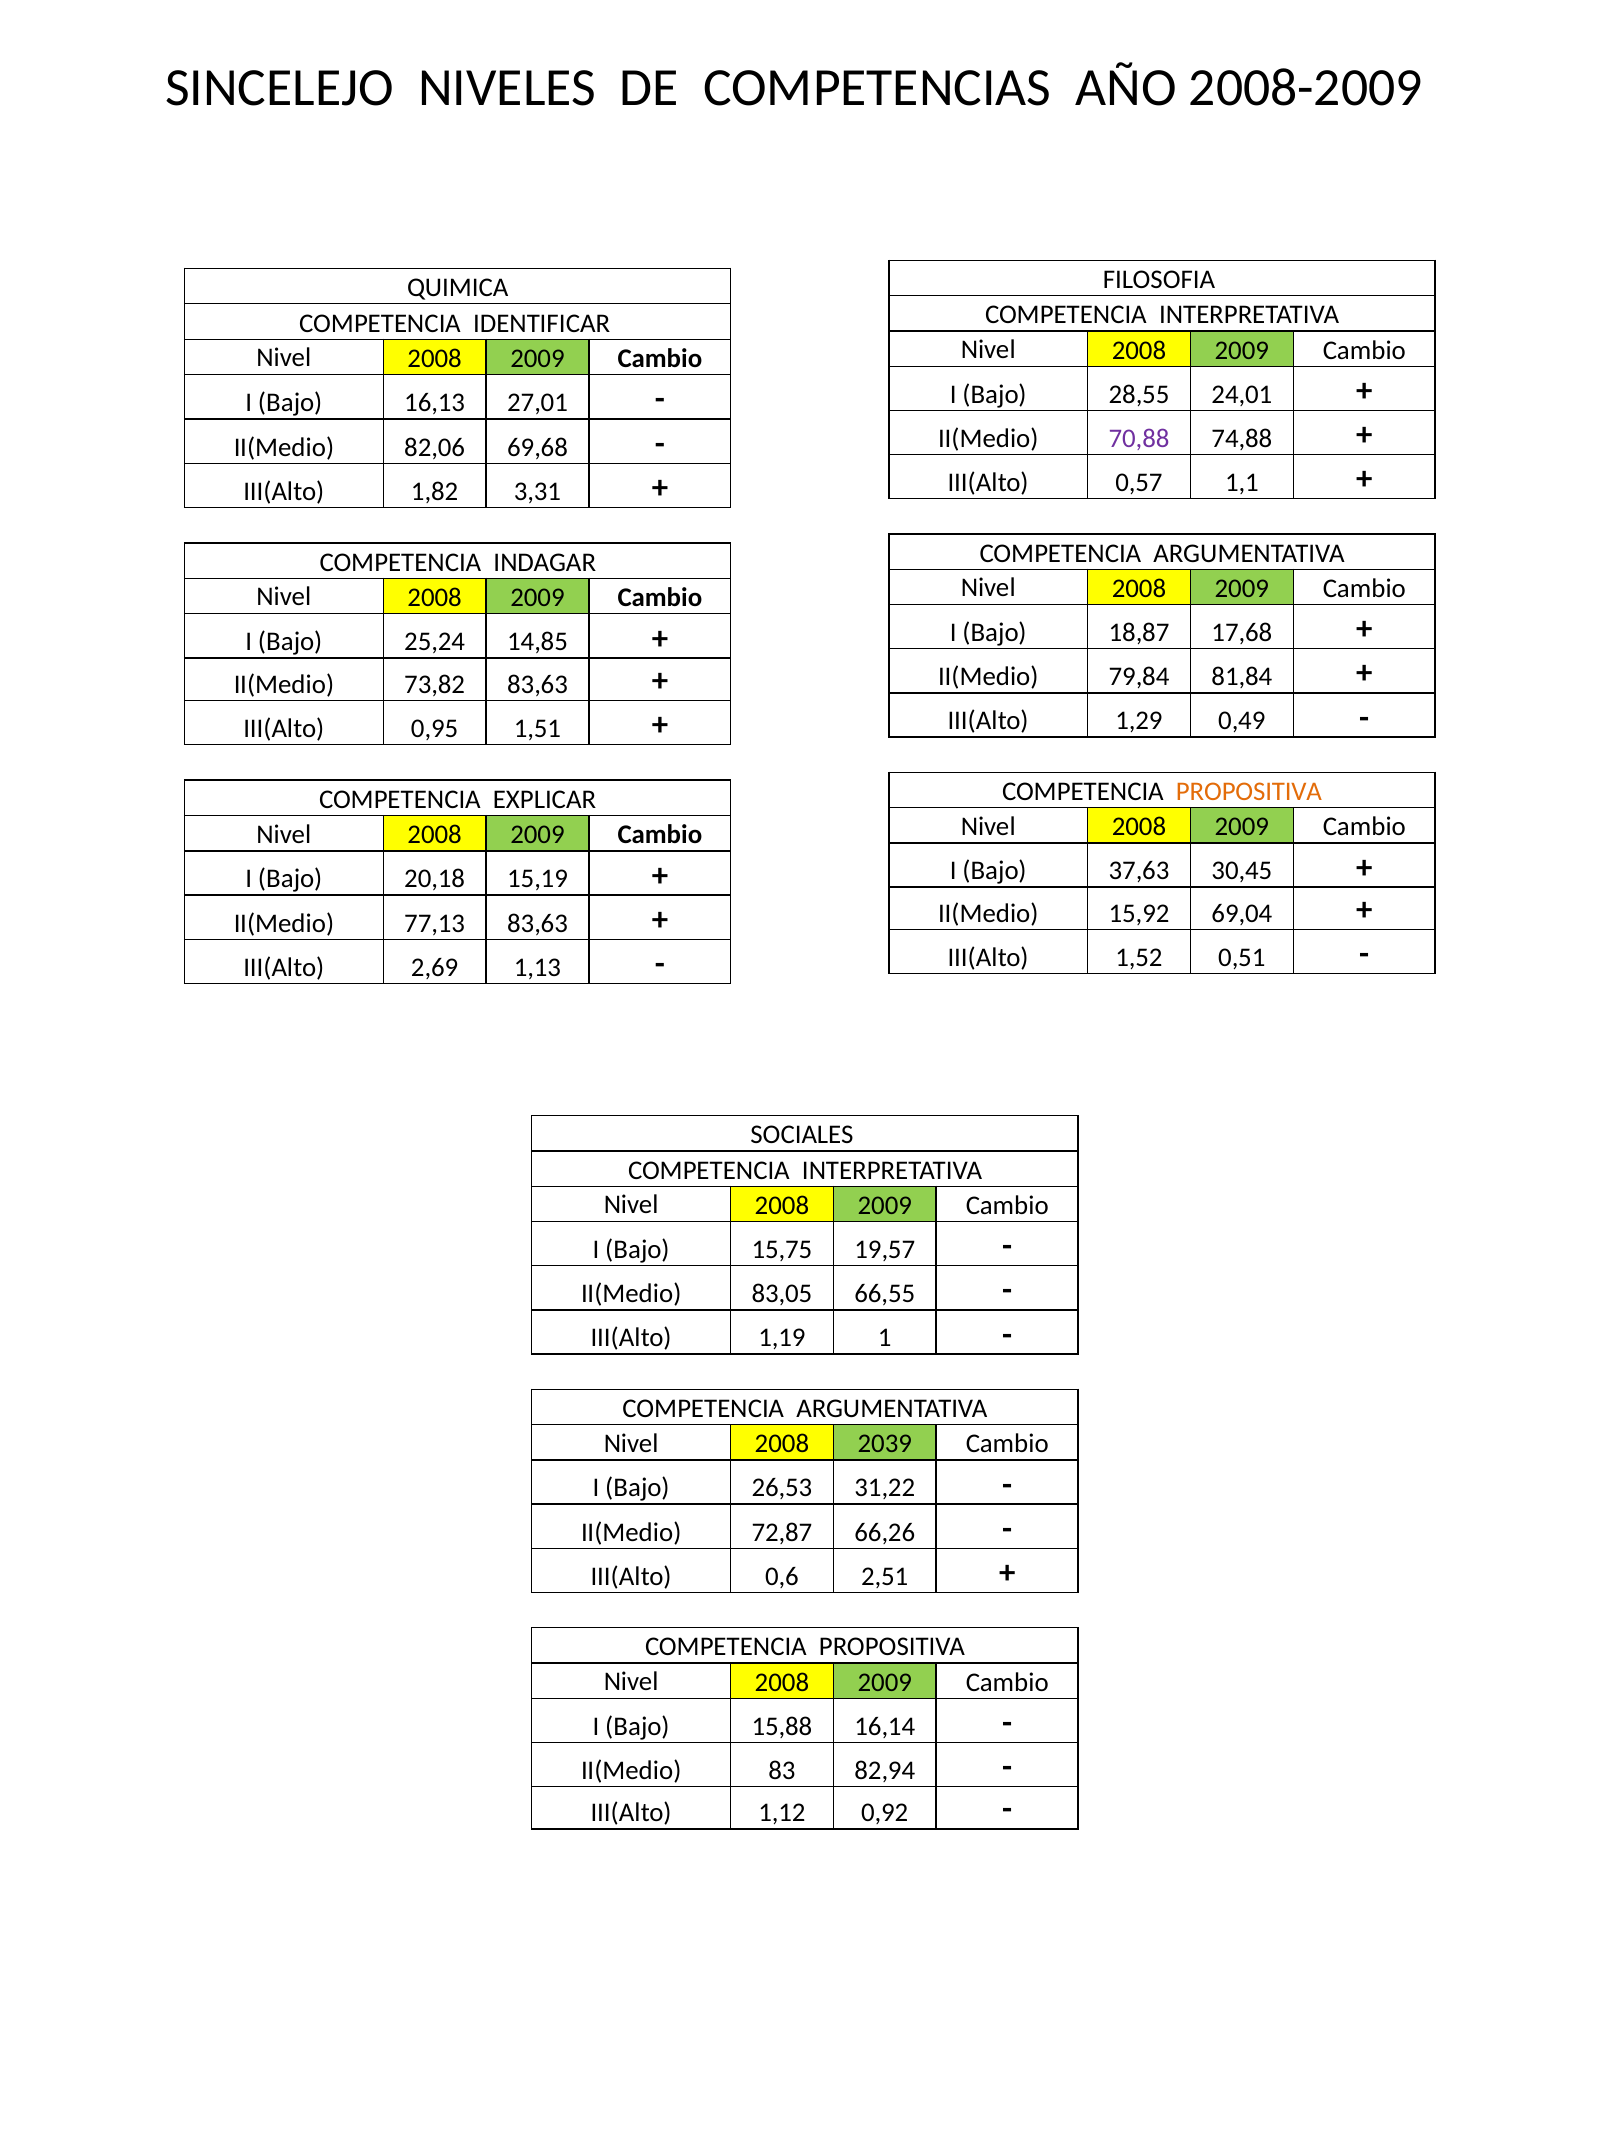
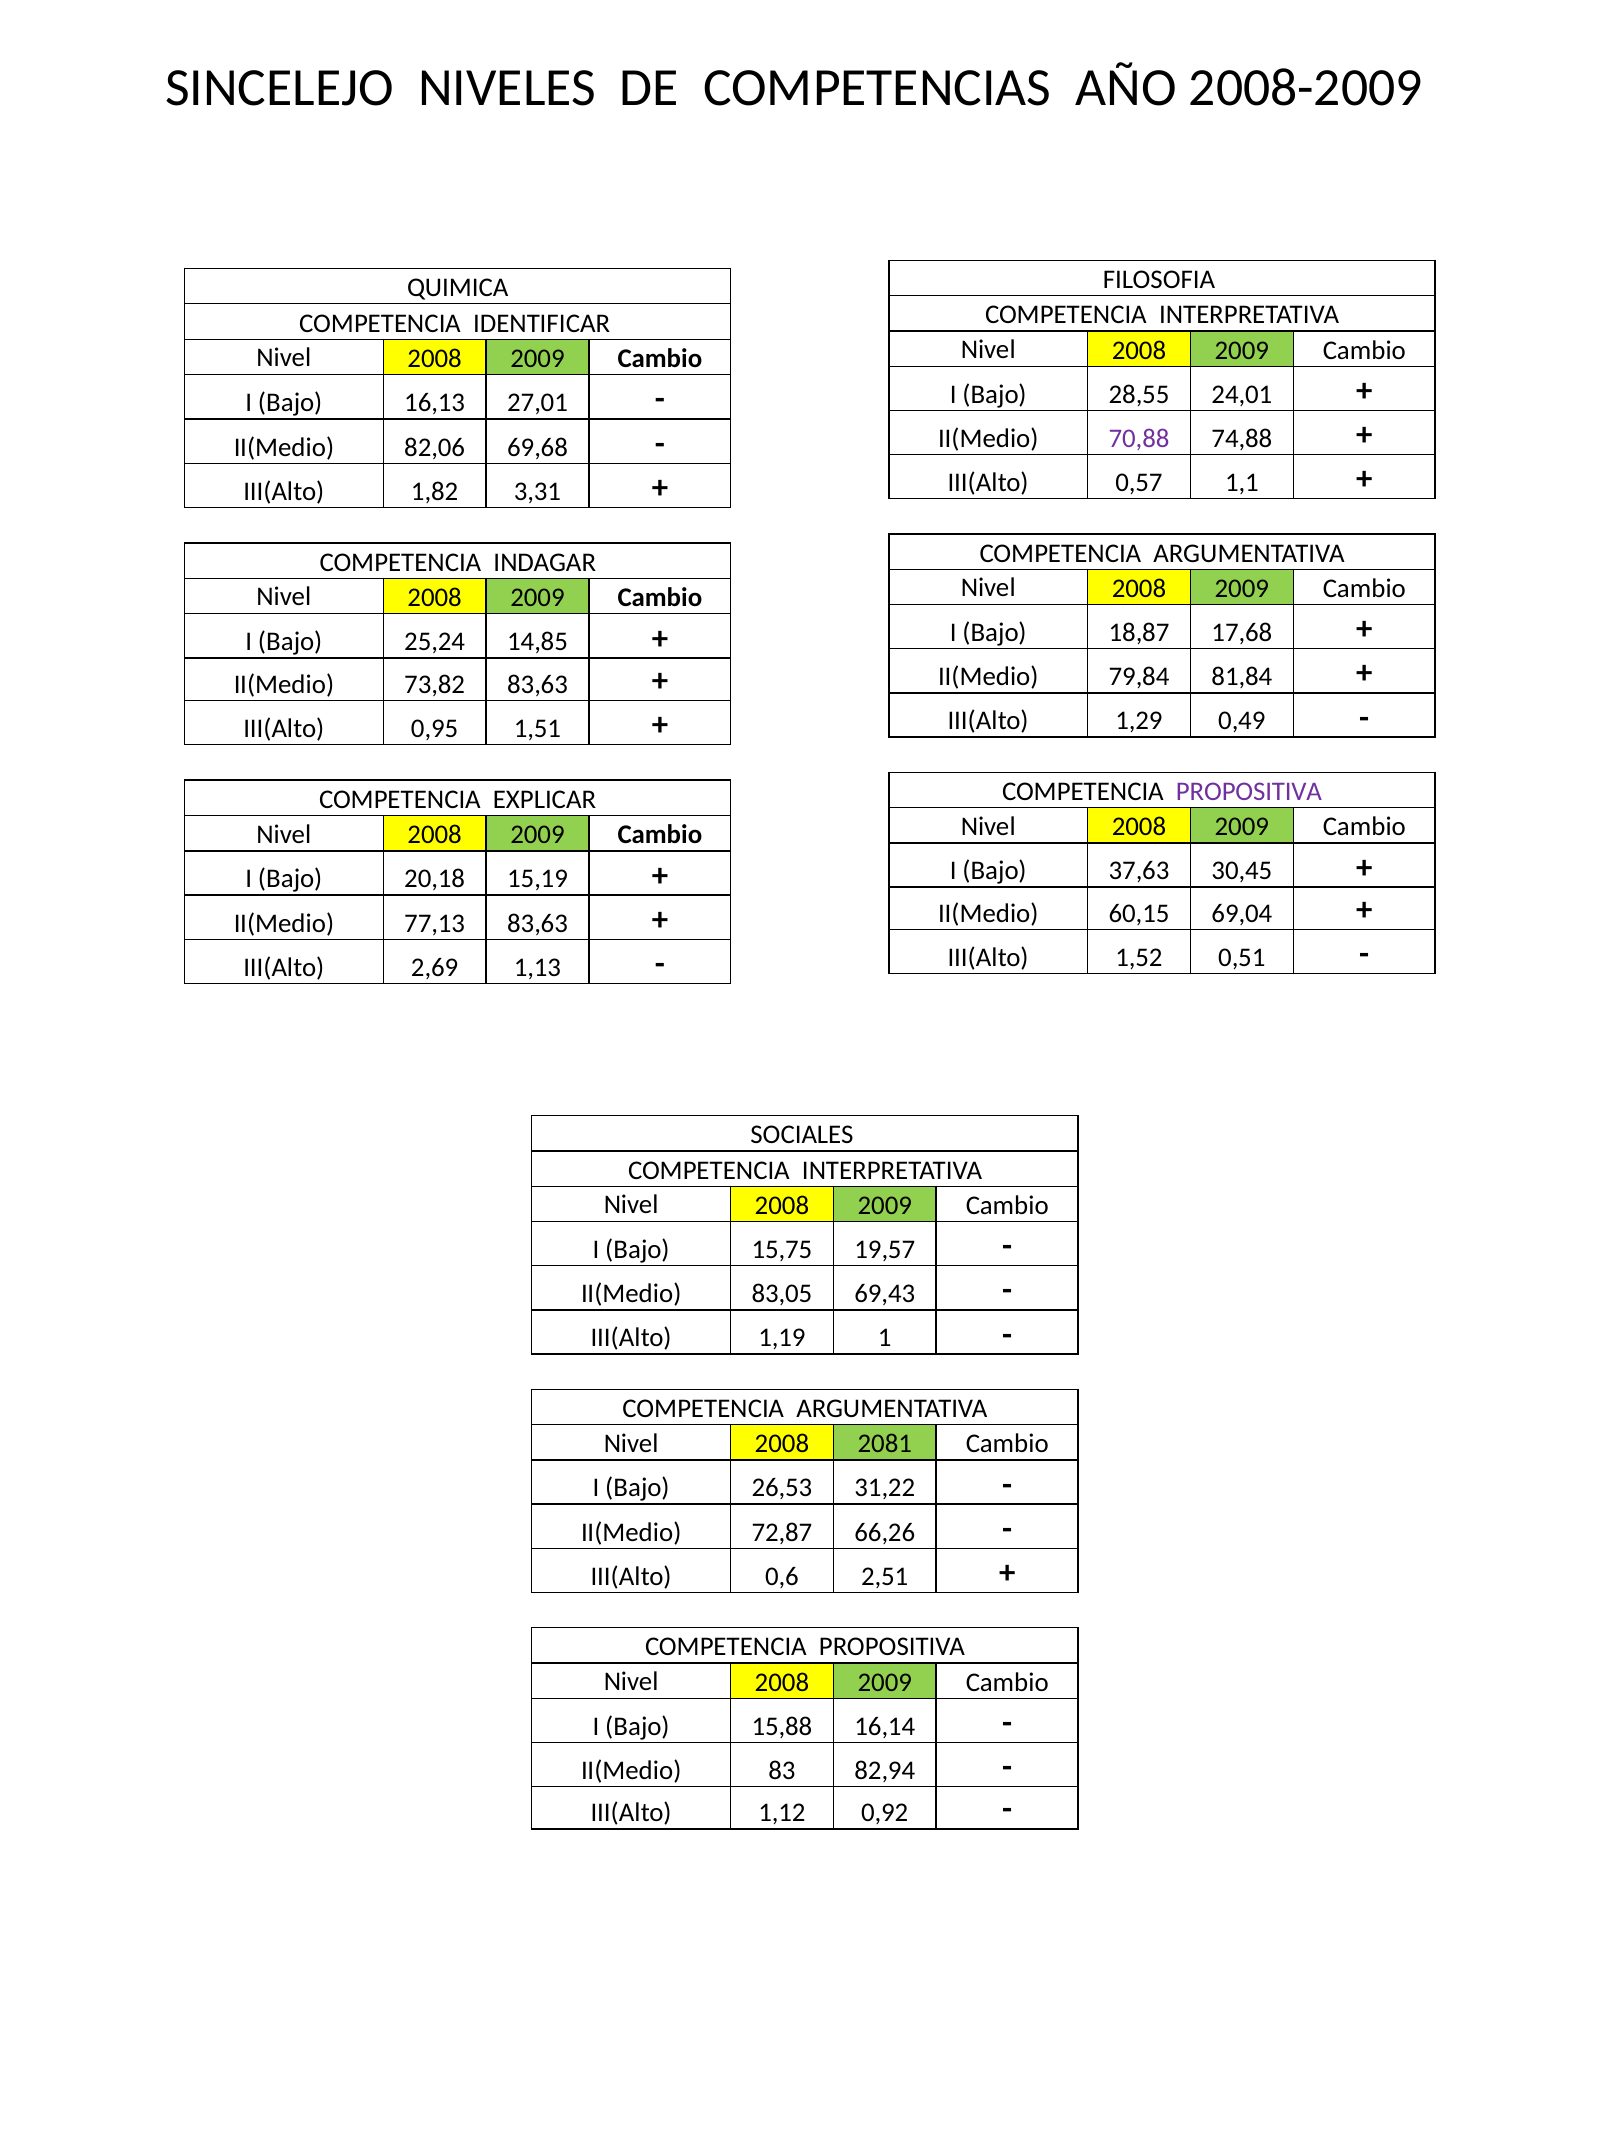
PROPOSITIVA at (1249, 791) colour: orange -> purple
15,92: 15,92 -> 60,15
66,55: 66,55 -> 69,43
2039: 2039 -> 2081
